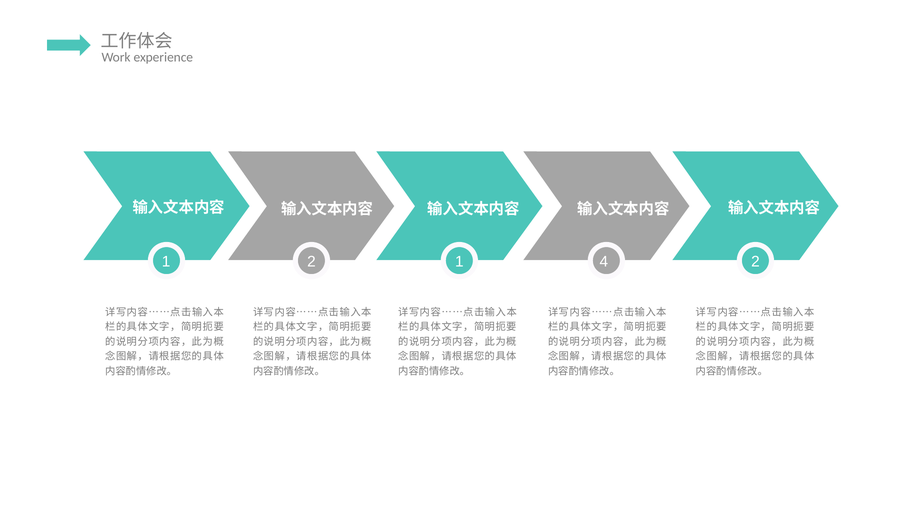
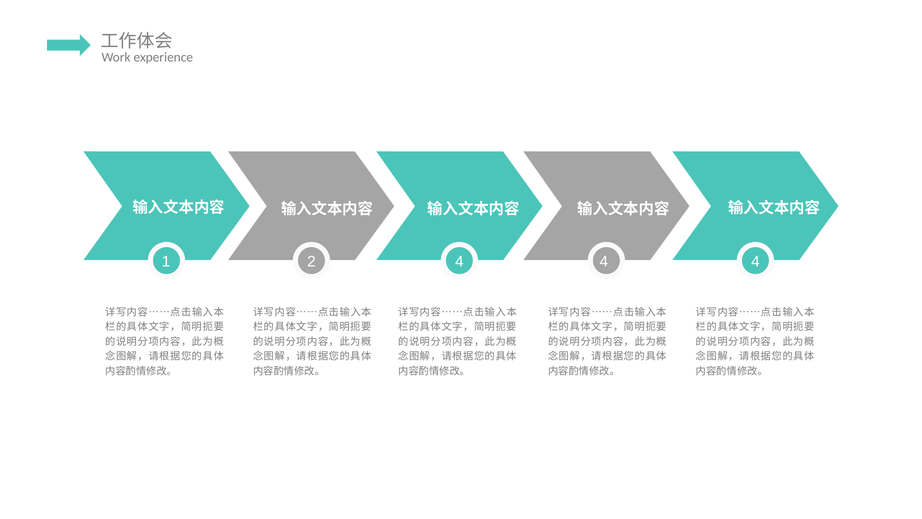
2 1: 1 -> 4
2 at (755, 262): 2 -> 4
